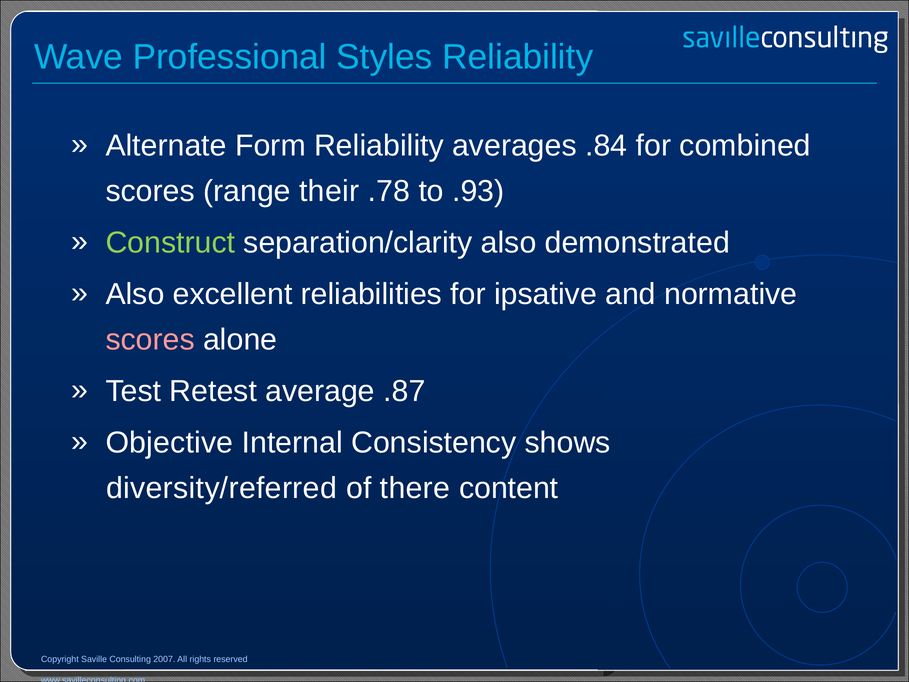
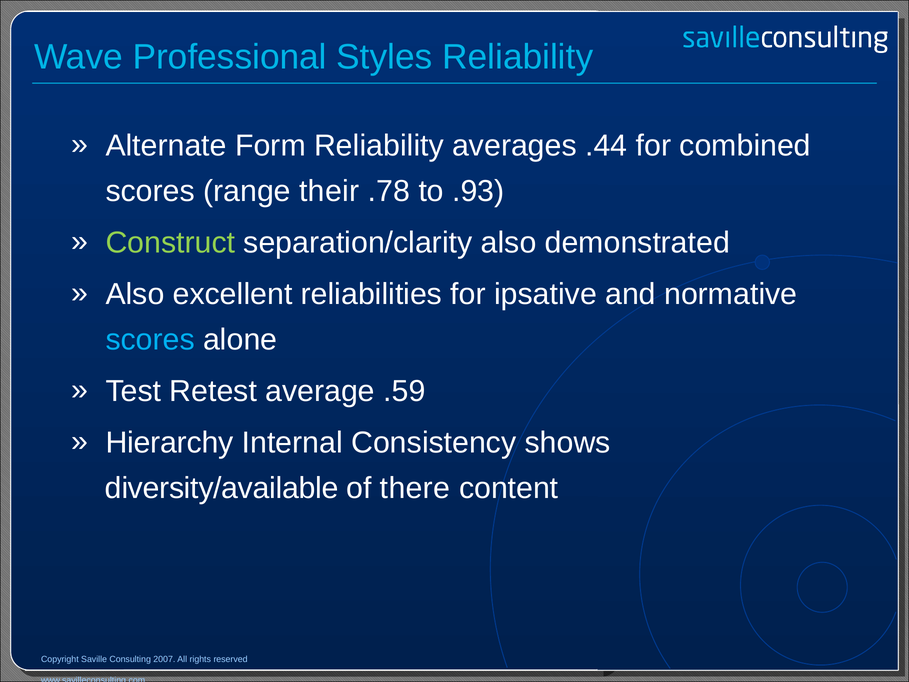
.84: .84 -> .44
scores at (150, 340) colour: pink -> light blue
.87: .87 -> .59
Objective: Objective -> Hierarchy
diversity/referred: diversity/referred -> diversity/available
